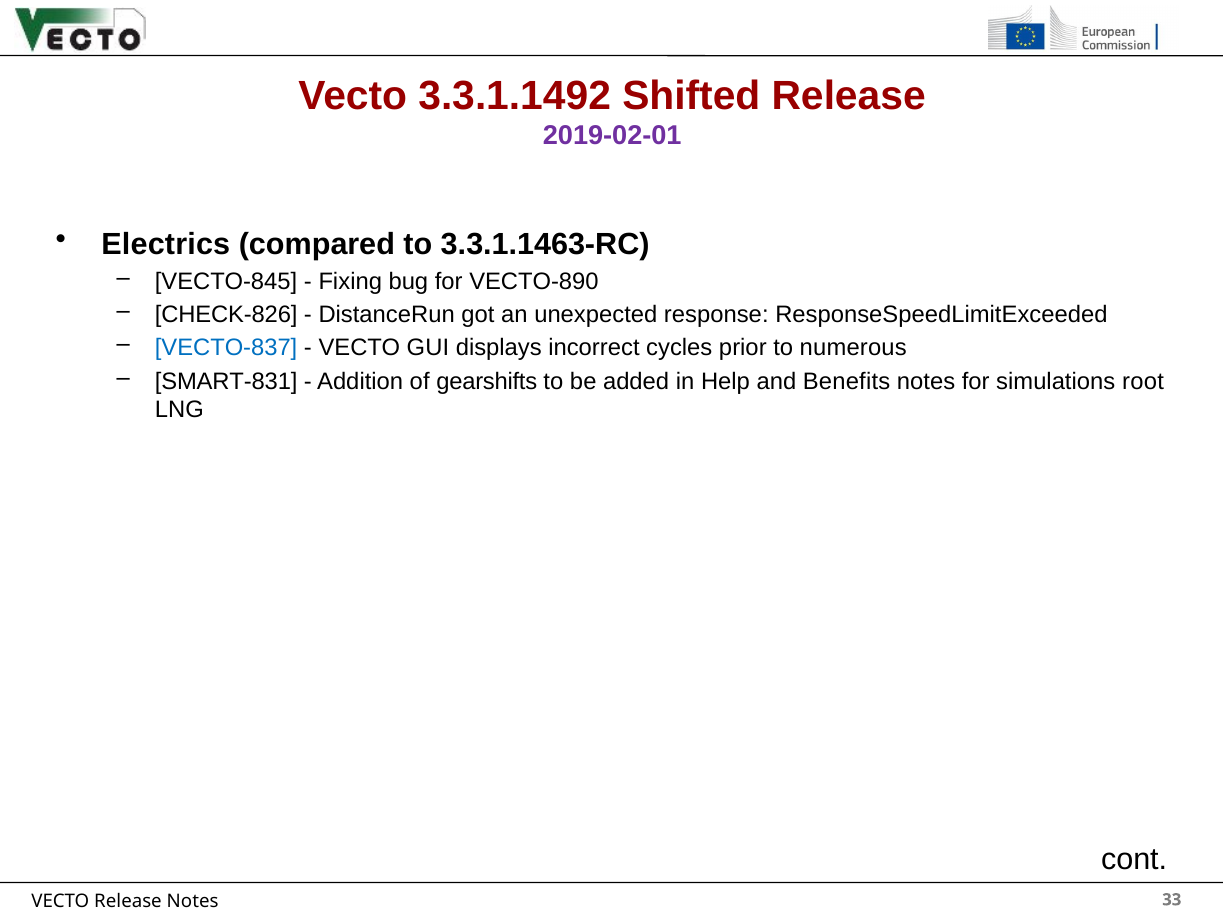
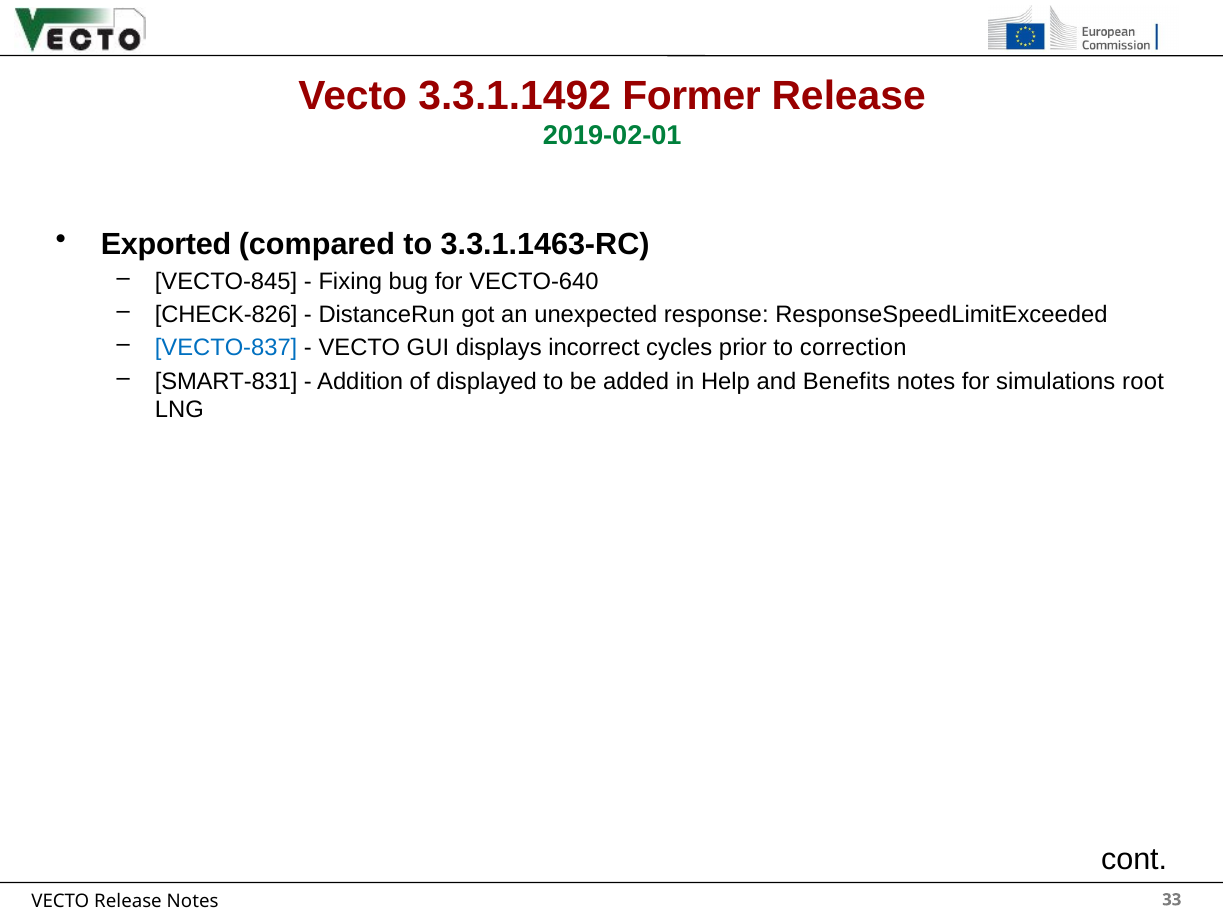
Shifted: Shifted -> Former
2019-02-01 colour: purple -> green
Electrics: Electrics -> Exported
VECTO-890: VECTO-890 -> VECTO-640
numerous: numerous -> correction
gearshifts: gearshifts -> displayed
